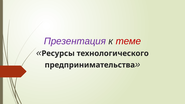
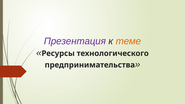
теме colour: red -> orange
